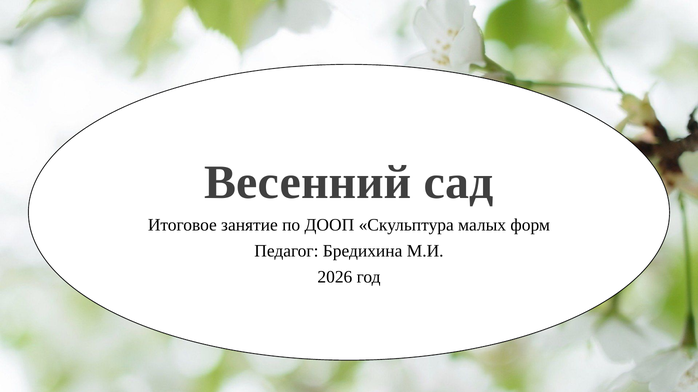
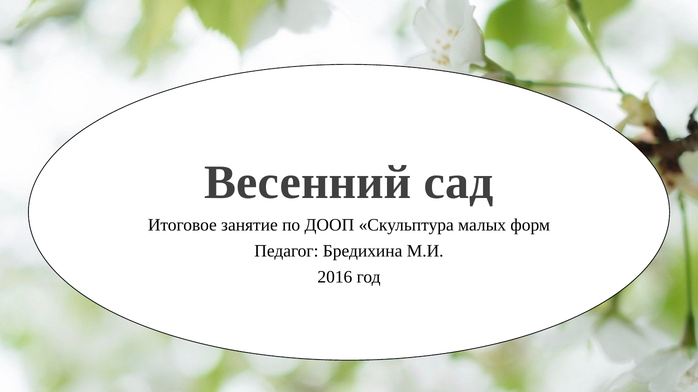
2026: 2026 -> 2016
